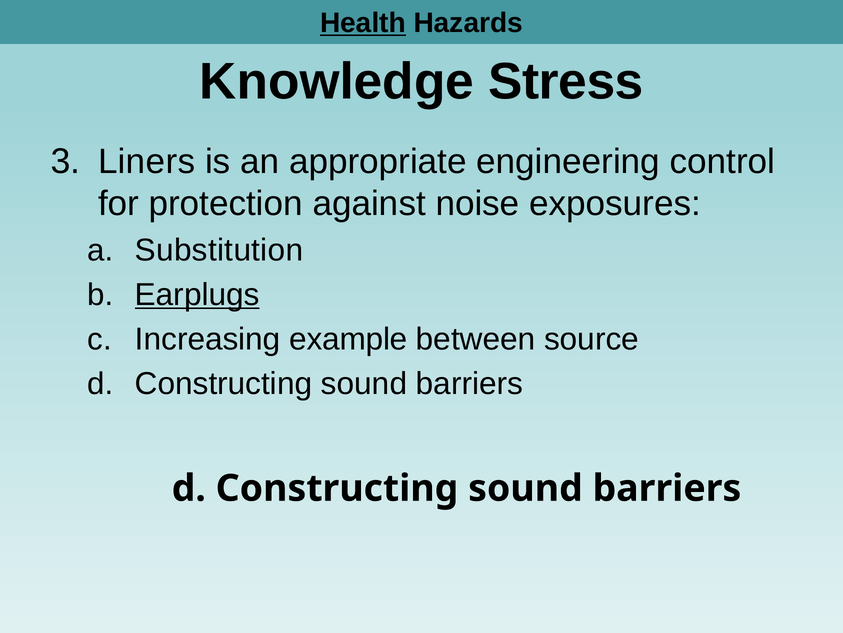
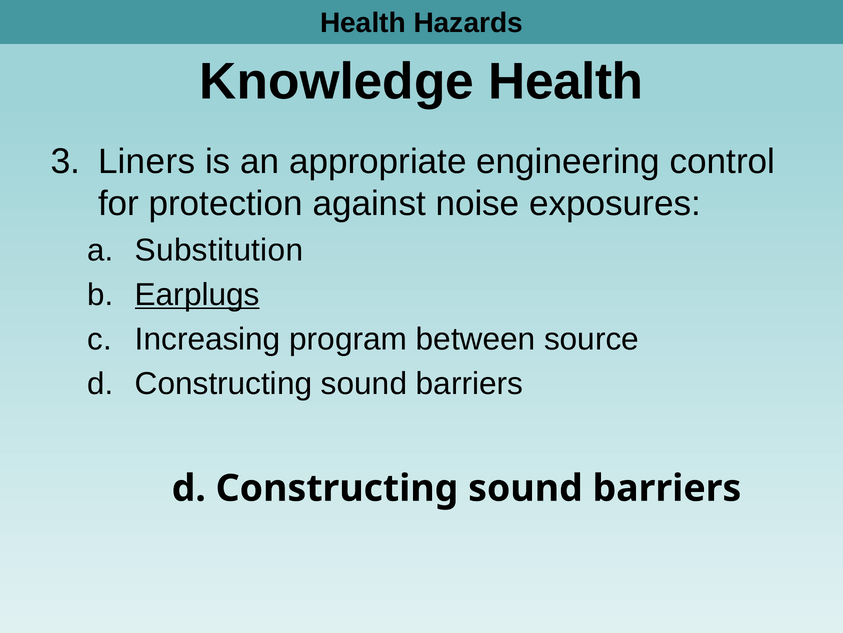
Health at (363, 23) underline: present -> none
Knowledge Stress: Stress -> Health
example: example -> program
